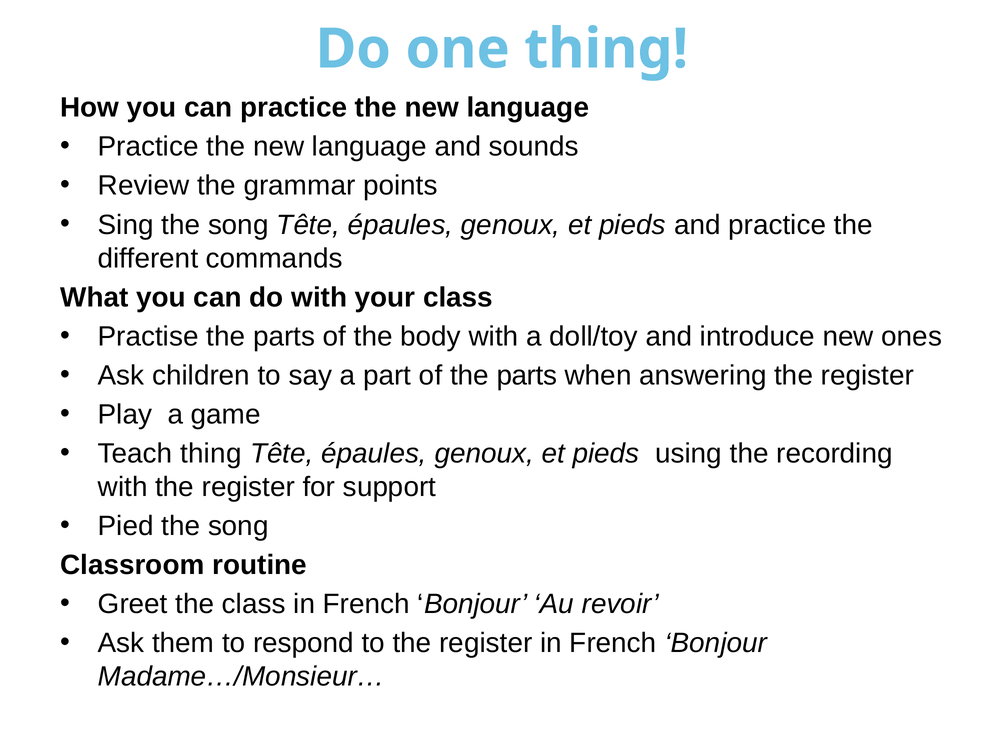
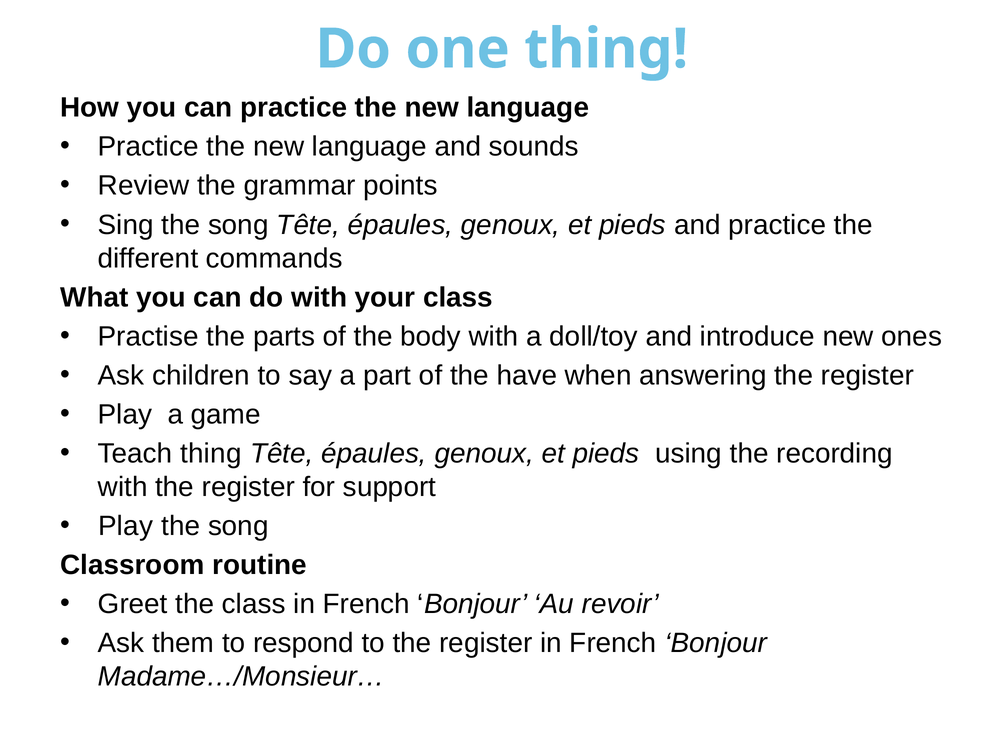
of the parts: parts -> have
Pied at (126, 526): Pied -> Play
